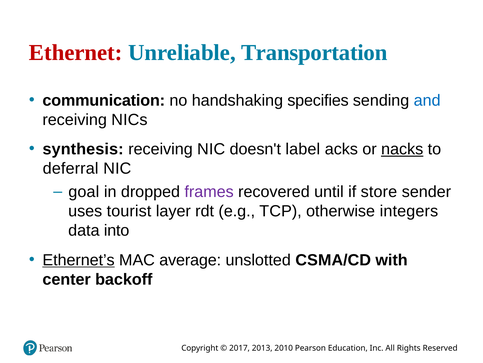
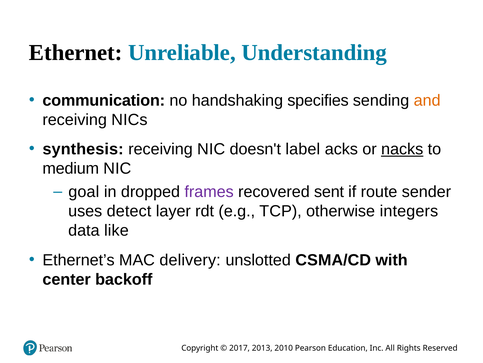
Ethernet colour: red -> black
Transportation: Transportation -> Understanding
and colour: blue -> orange
deferral: deferral -> medium
until: until -> sent
store: store -> route
tourist: tourist -> detect
into: into -> like
Ethernet’s underline: present -> none
average: average -> delivery
